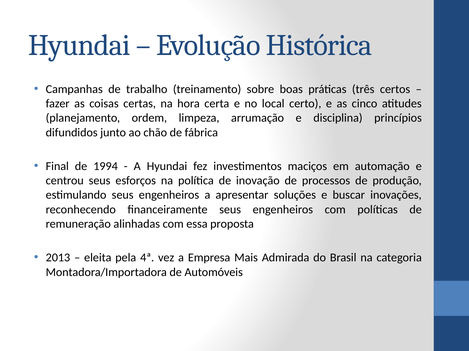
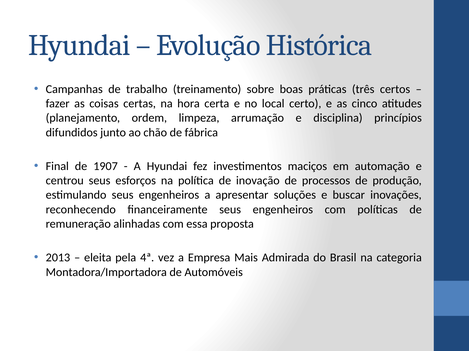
1994: 1994 -> 1907
